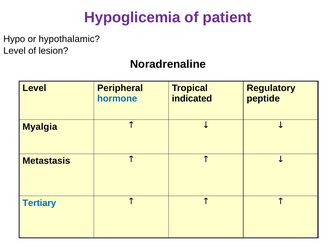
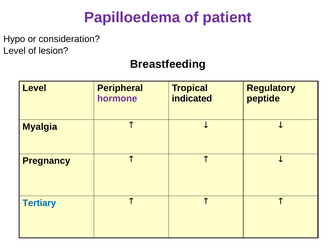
Hypoglicemia: Hypoglicemia -> Papilloedema
hypothalamic: hypothalamic -> consideration
Noradrenaline: Noradrenaline -> Breastfeeding
hormone colour: blue -> purple
Metastasis: Metastasis -> Pregnancy
